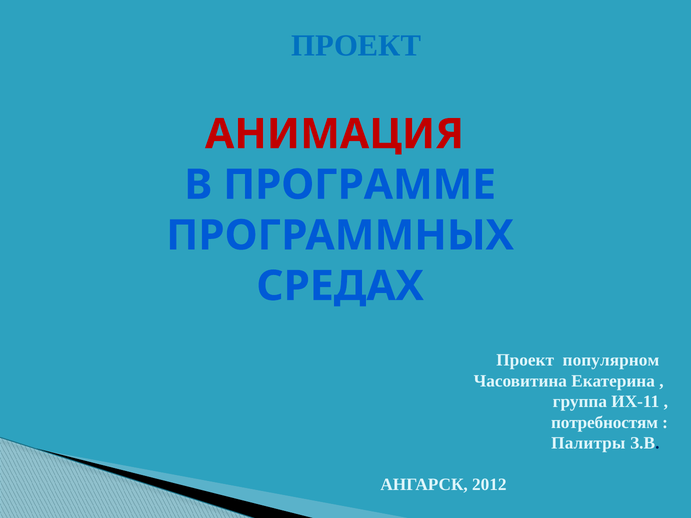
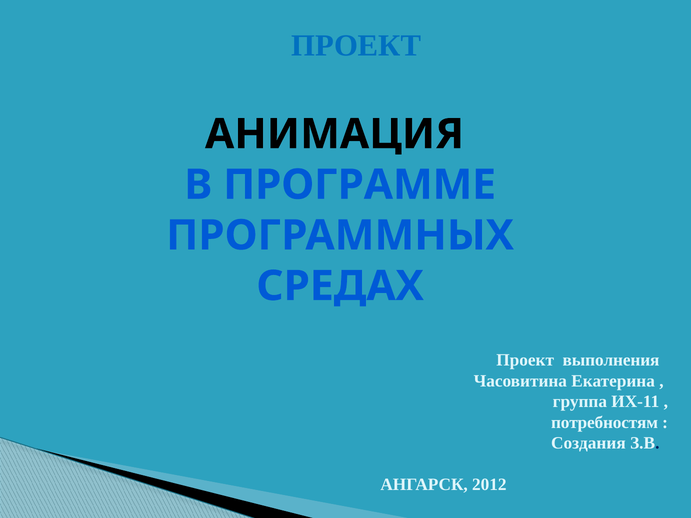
АНИМАЦИЯ colour: red -> black
популярном: популярном -> выполнения
Палитры: Палитры -> Создания
